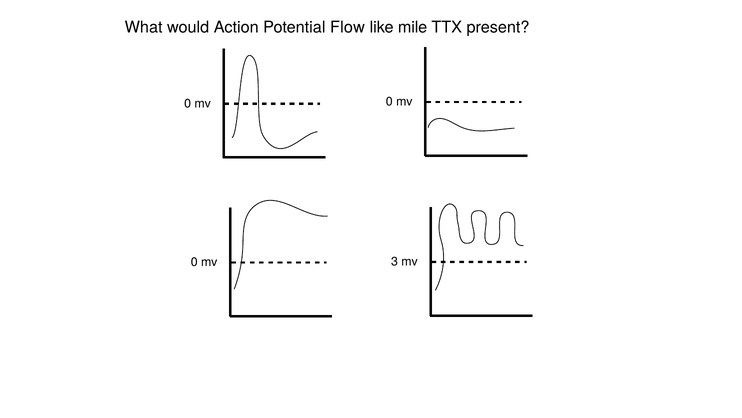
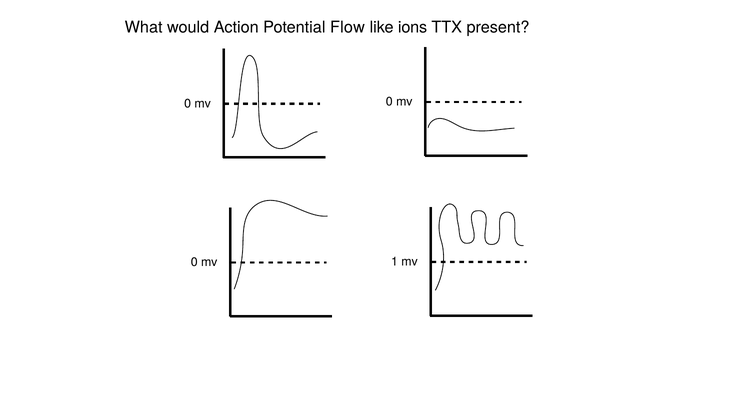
mile: mile -> ions
3: 3 -> 1
